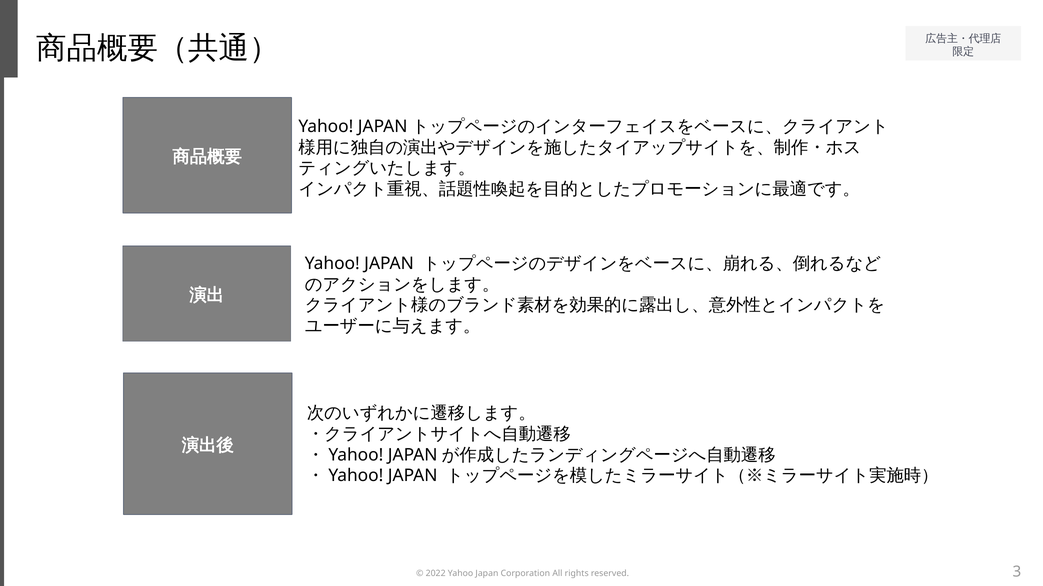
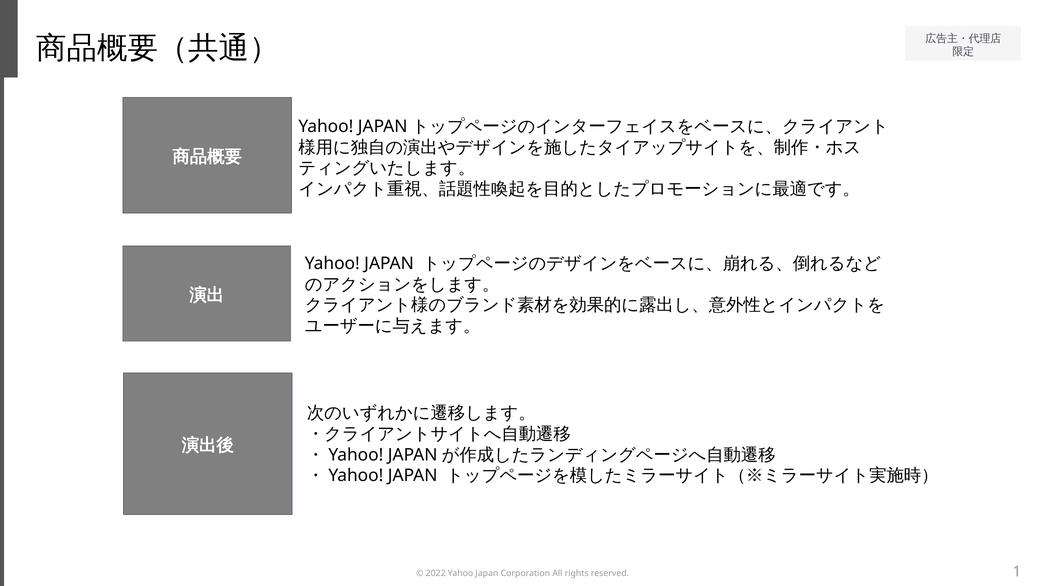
3: 3 -> 1
